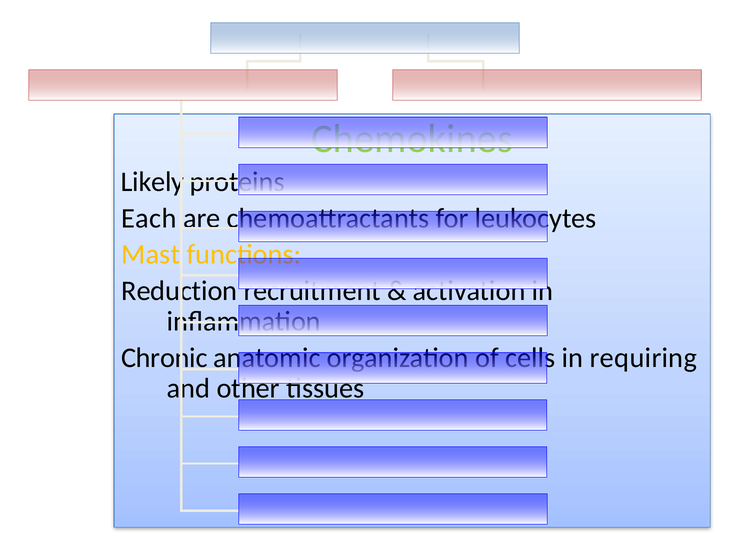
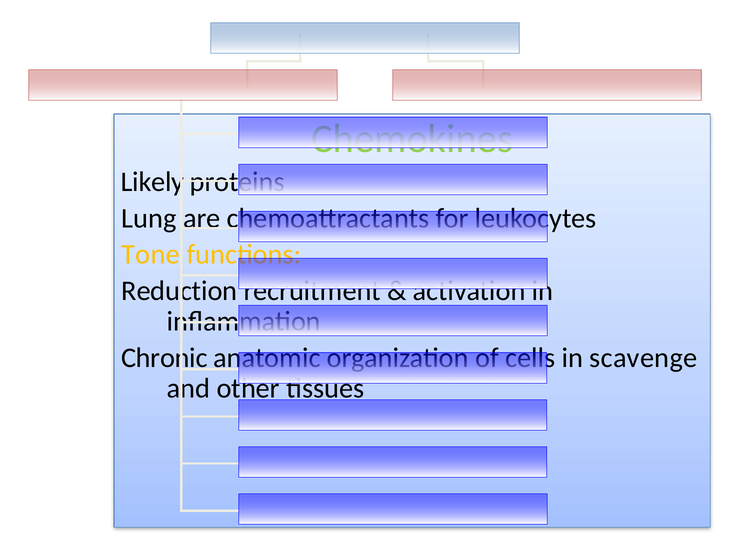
Each: Each -> Lung
Mast: Mast -> Tone
requiring: requiring -> scavenge
